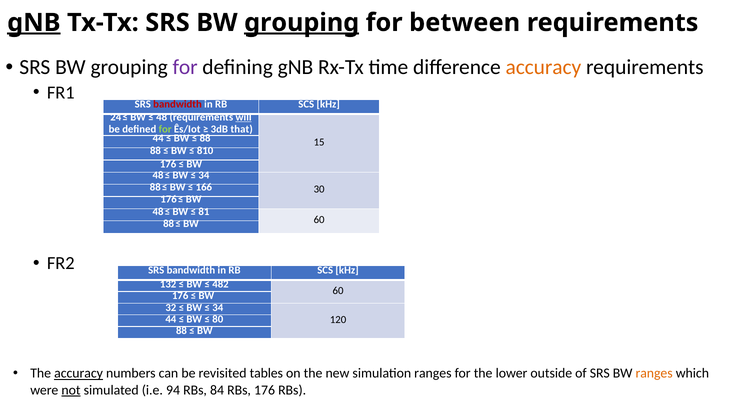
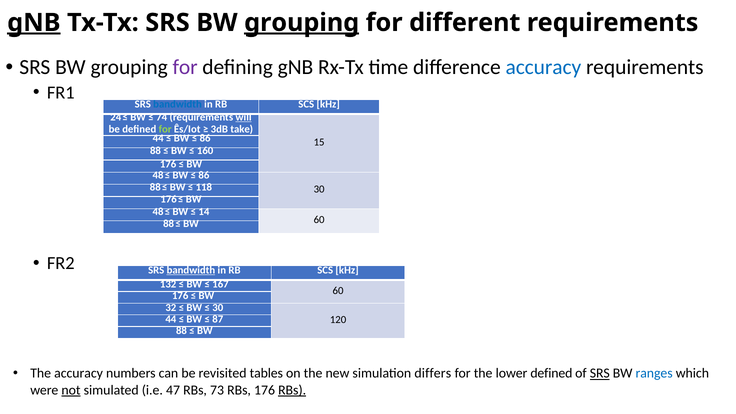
between: between -> different
accuracy at (543, 67) colour: orange -> blue
bandwidth at (178, 104) colour: red -> blue
48 at (162, 117): 48 -> 74
that: that -> take
88 at (205, 138): 88 -> 86
810: 810 -> 160
34 at (204, 175): 34 -> 86
166: 166 -> 118
81: 81 -> 14
bandwidth at (191, 270) underline: none -> present
482: 482 -> 167
34 at (218, 308): 34 -> 30
80: 80 -> 87
accuracy at (79, 373) underline: present -> none
simulation ranges: ranges -> differs
lower outside: outside -> defined
SRS at (600, 373) underline: none -> present
ranges at (654, 373) colour: orange -> blue
94: 94 -> 47
84: 84 -> 73
RBs at (292, 390) underline: none -> present
